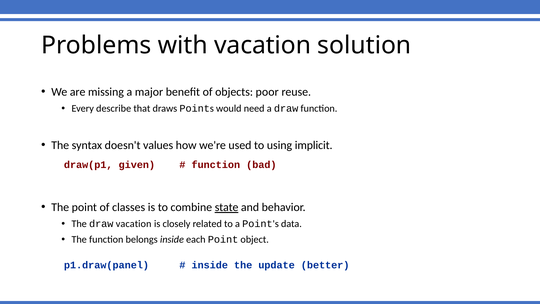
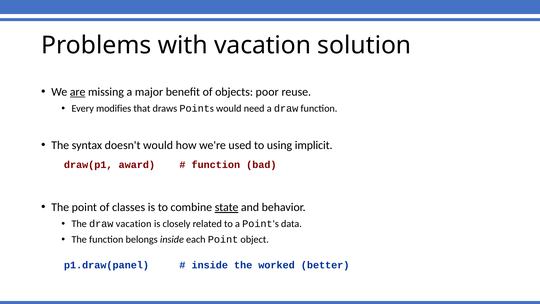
are underline: none -> present
describe: describe -> modifies
doesn't values: values -> would
given: given -> award
update: update -> worked
